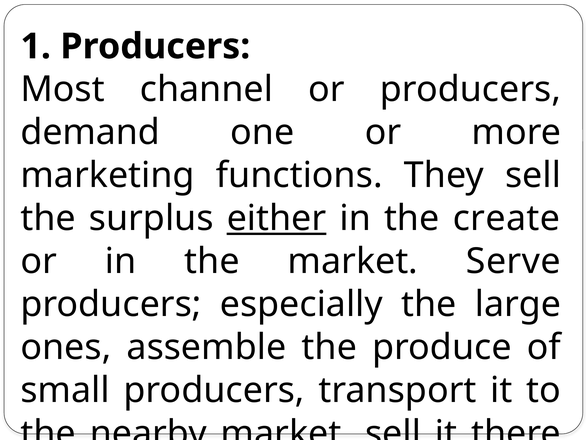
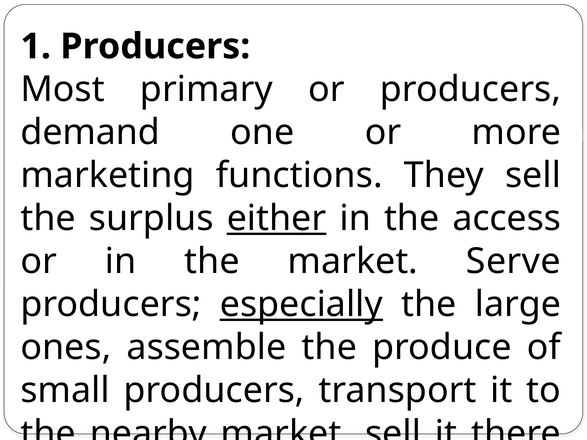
channel: channel -> primary
create: create -> access
especially underline: none -> present
